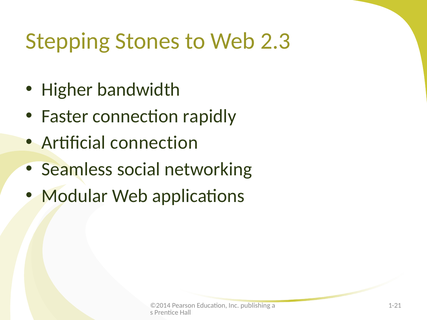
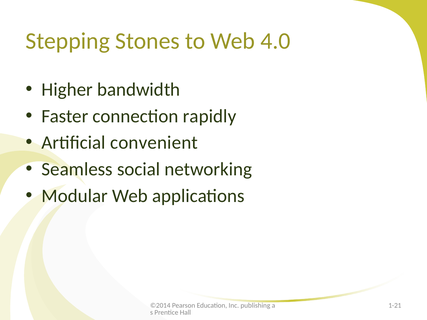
2.3: 2.3 -> 4.0
Artificial connection: connection -> convenient
